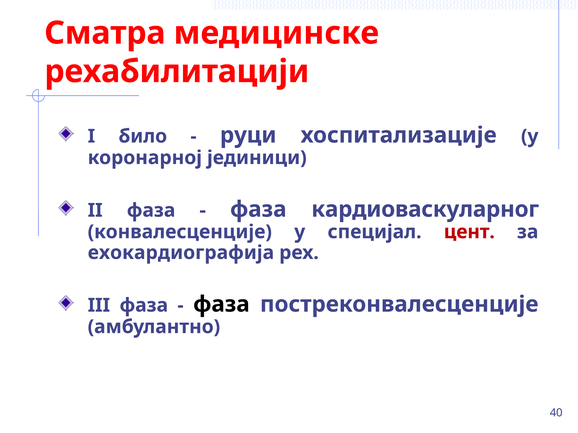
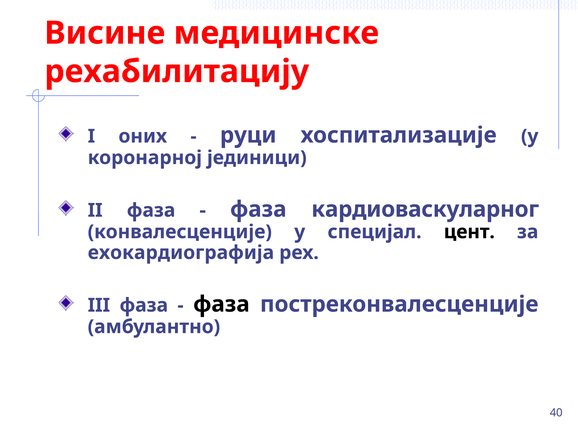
Сматра: Сматра -> Висине
рехабилитацији: рехабилитацији -> рехабилитацију
било: било -> оних
цент colour: red -> black
